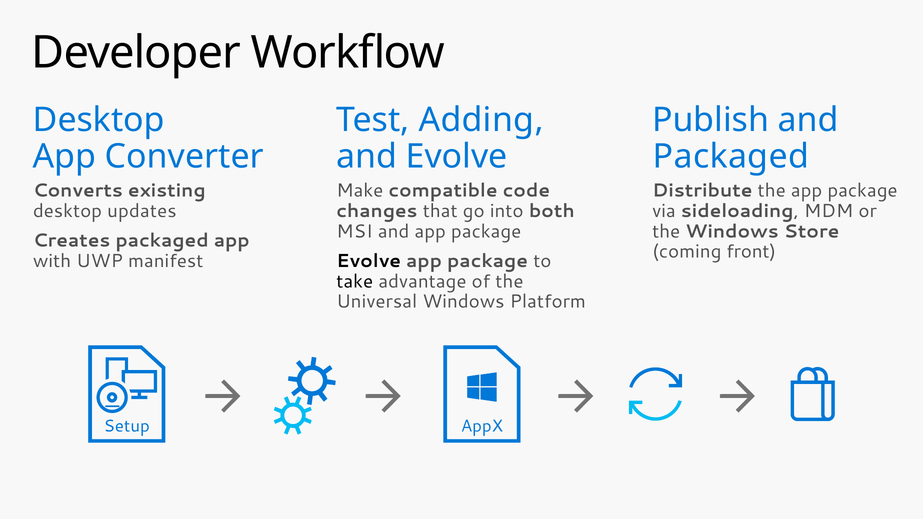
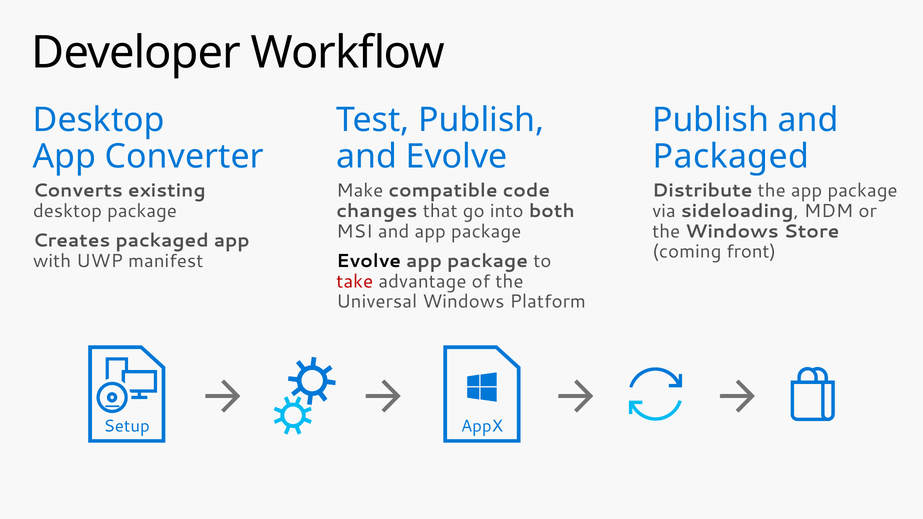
Test Adding: Adding -> Publish
desktop updates: updates -> package
take colour: black -> red
